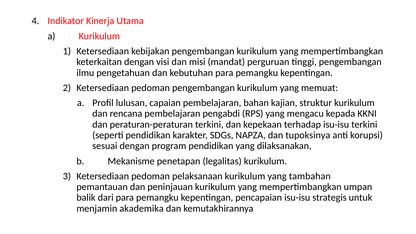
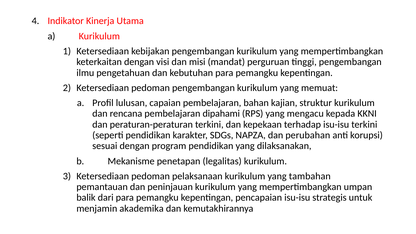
pengabdi: pengabdi -> dipahami
tupoksinya: tupoksinya -> perubahan
